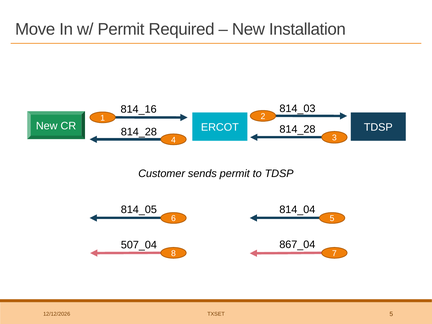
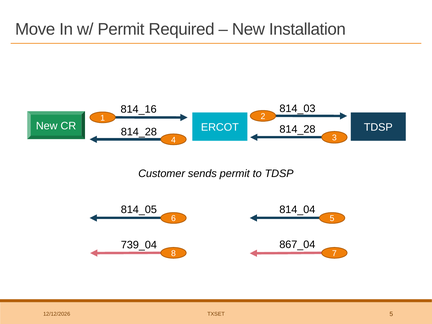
507_04: 507_04 -> 739_04
